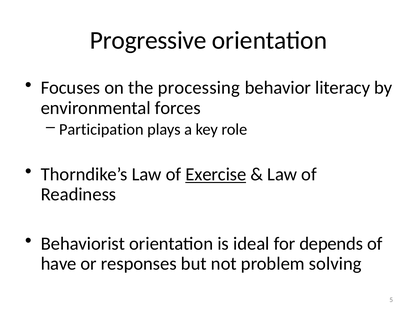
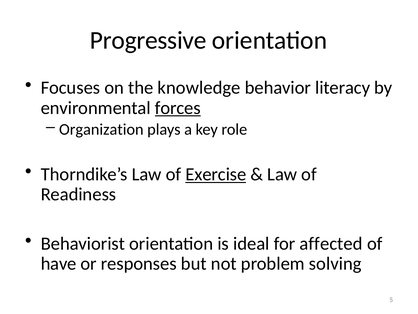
processing: processing -> knowledge
forces underline: none -> present
Participation: Participation -> Organization
depends: depends -> affected
